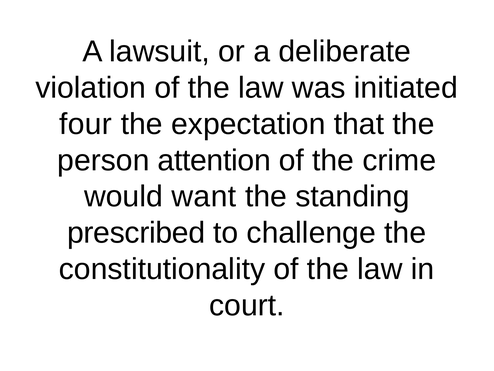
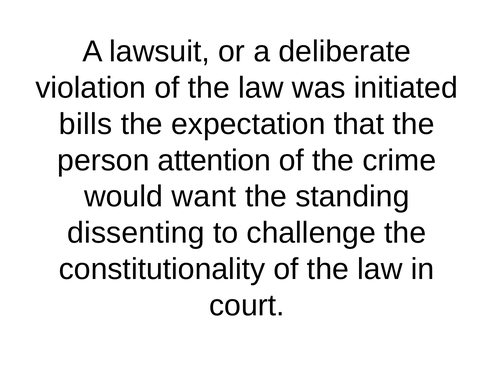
four: four -> bills
prescribed: prescribed -> dissenting
